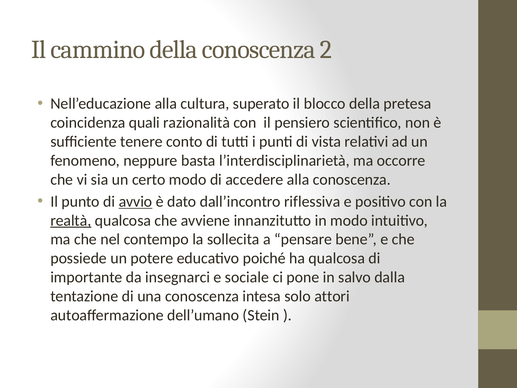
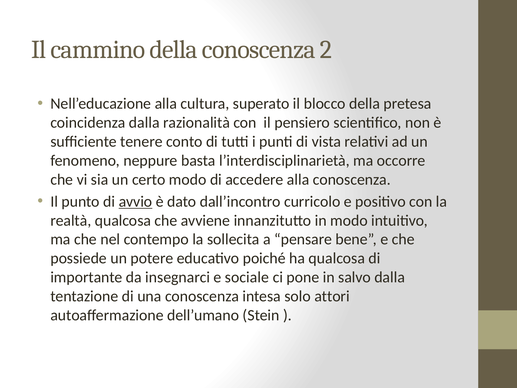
coincidenza quali: quali -> dalla
riflessiva: riflessiva -> curricolo
realtà underline: present -> none
